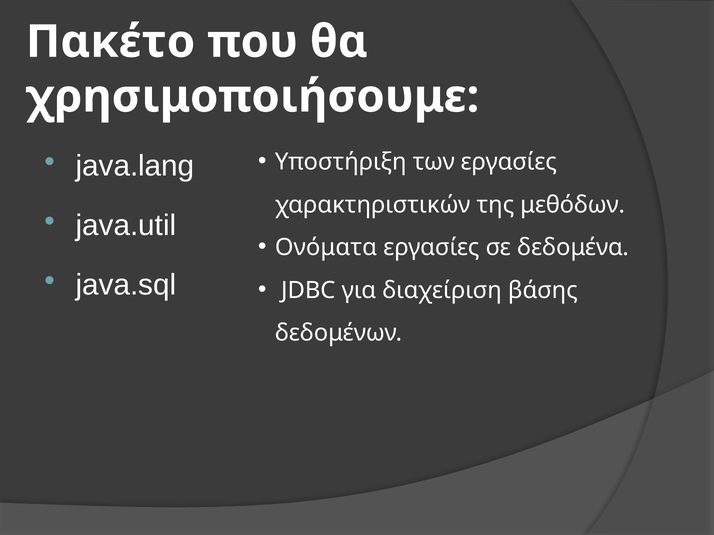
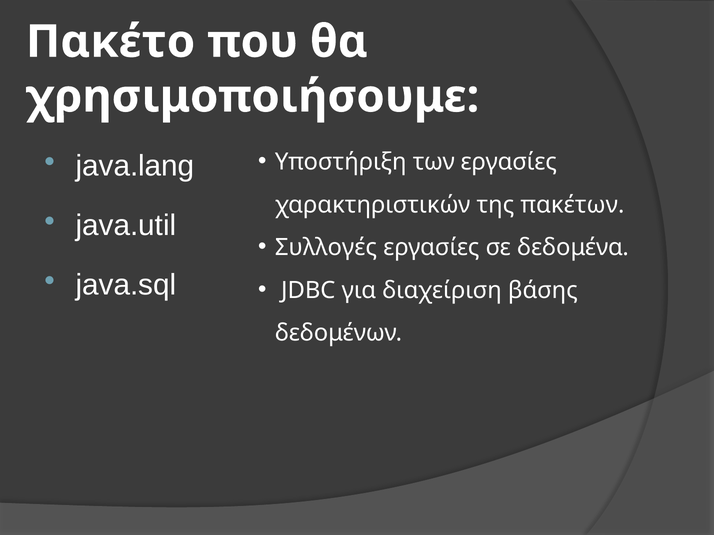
μεθόδων: μεθόδων -> πακέτων
Ονόματα: Ονόματα -> Συλλογές
